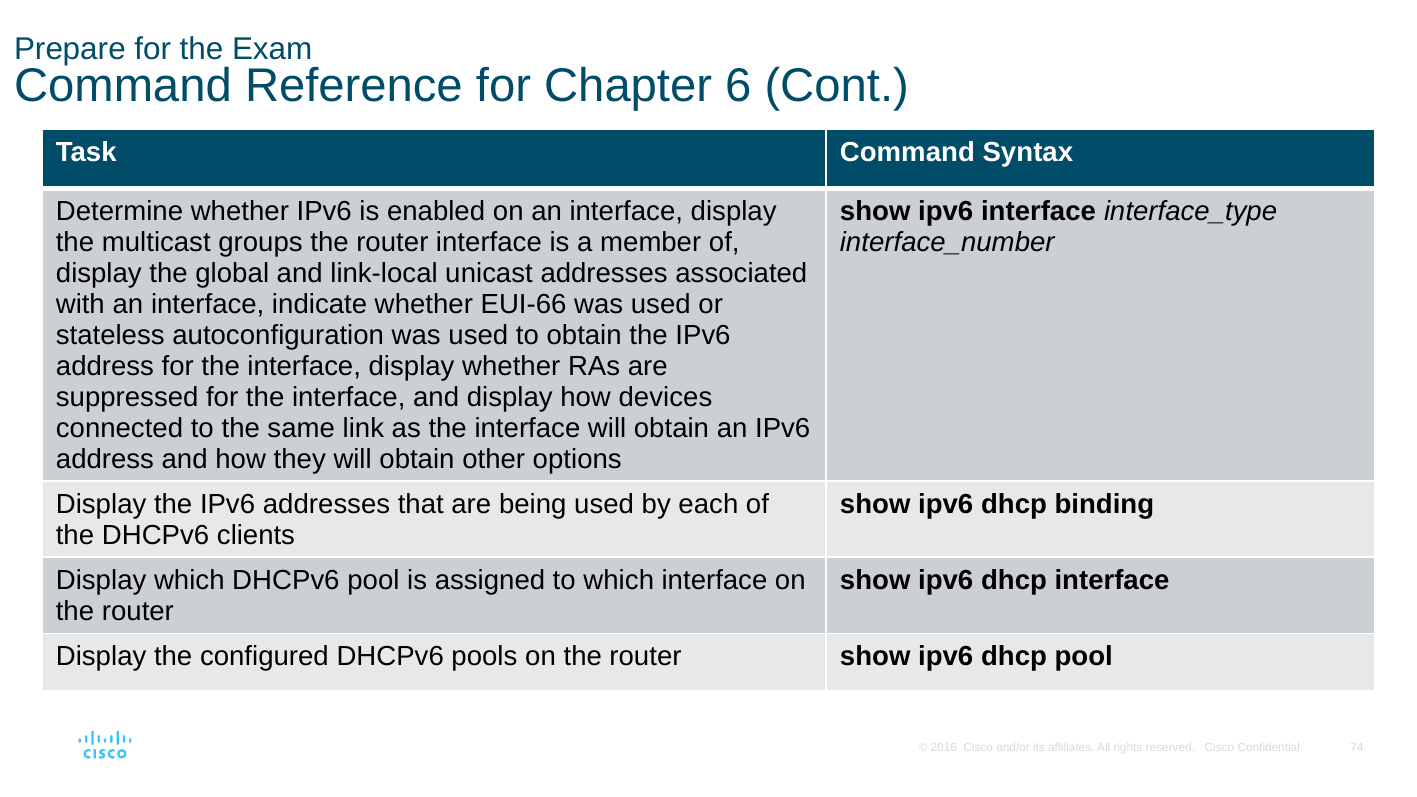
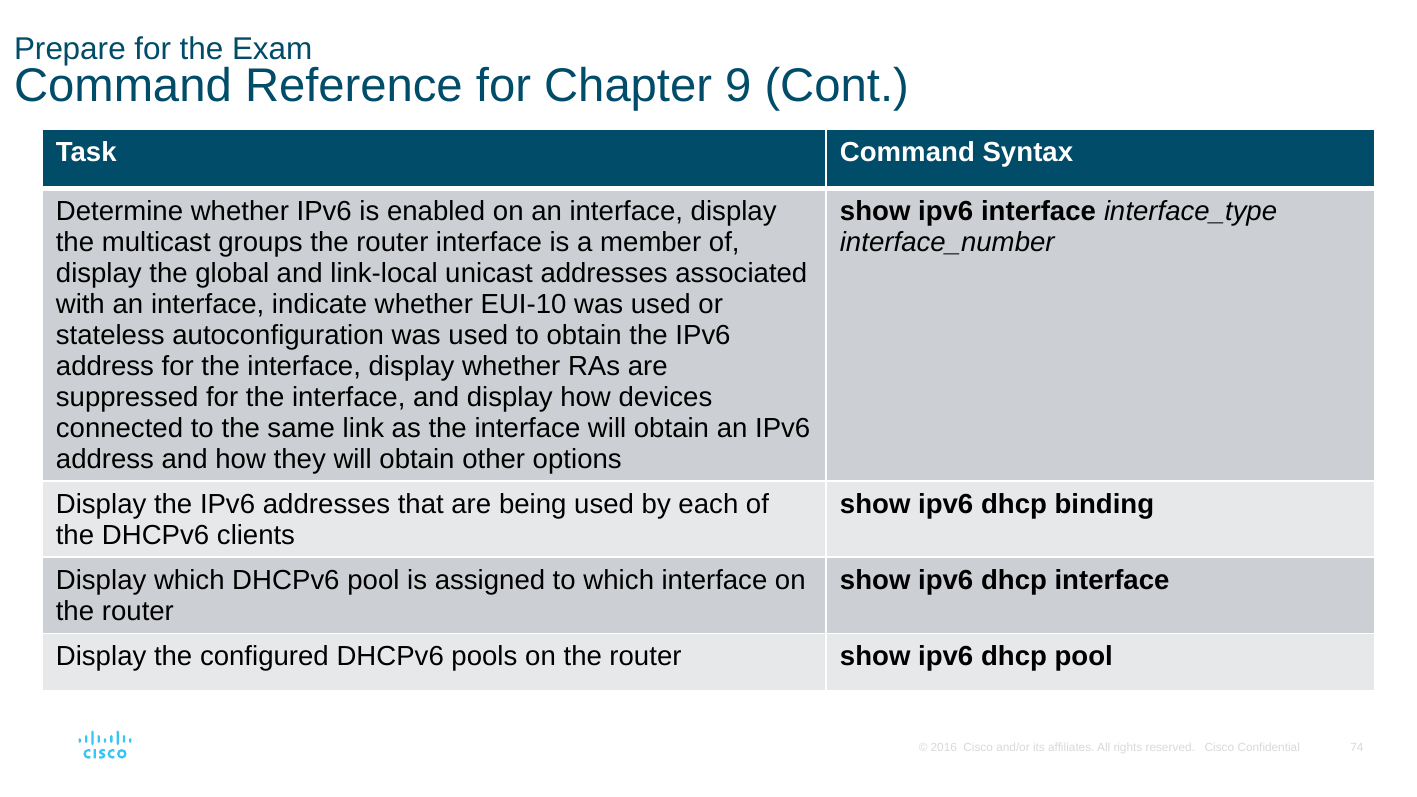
6: 6 -> 9
EUI-66: EUI-66 -> EUI-10
